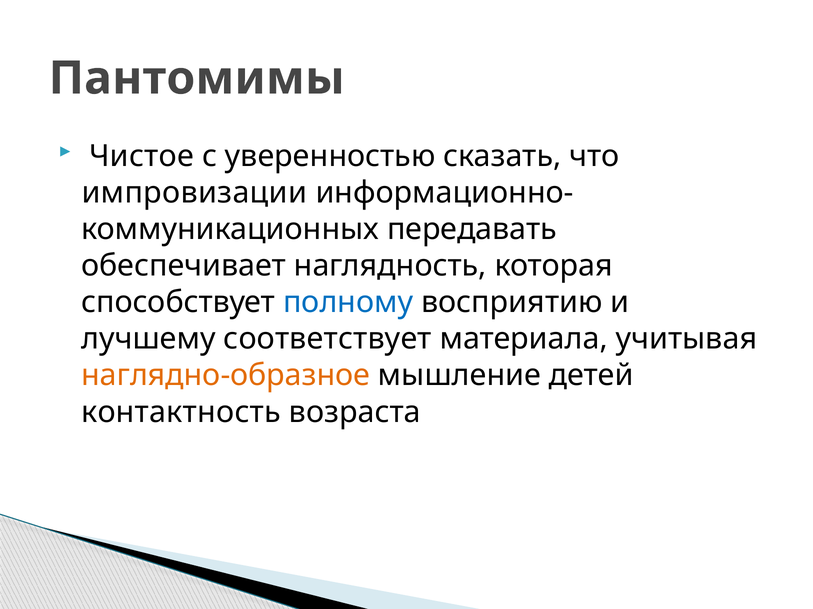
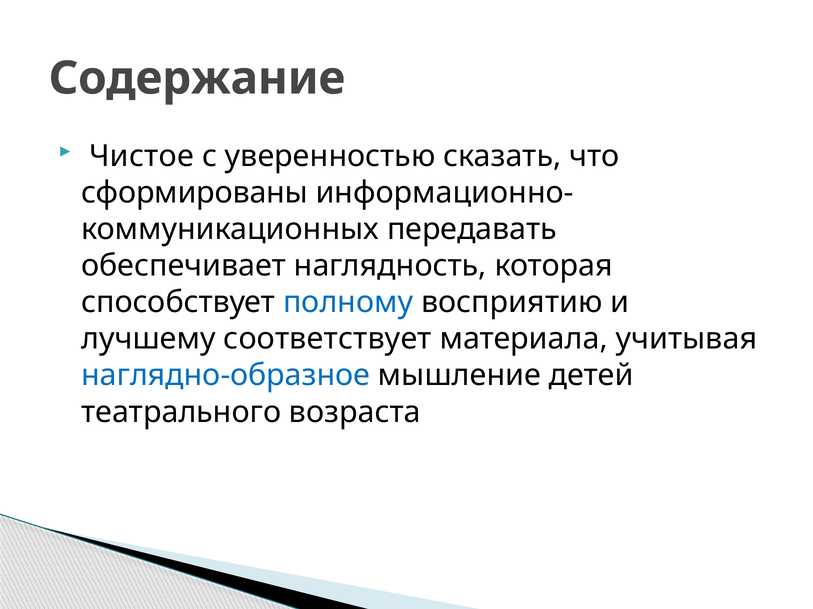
Пантомимы: Пантомимы -> Содержание
импровизации: импровизации -> сформированы
наглядно-образное colour: orange -> blue
контактность: контактность -> театрального
